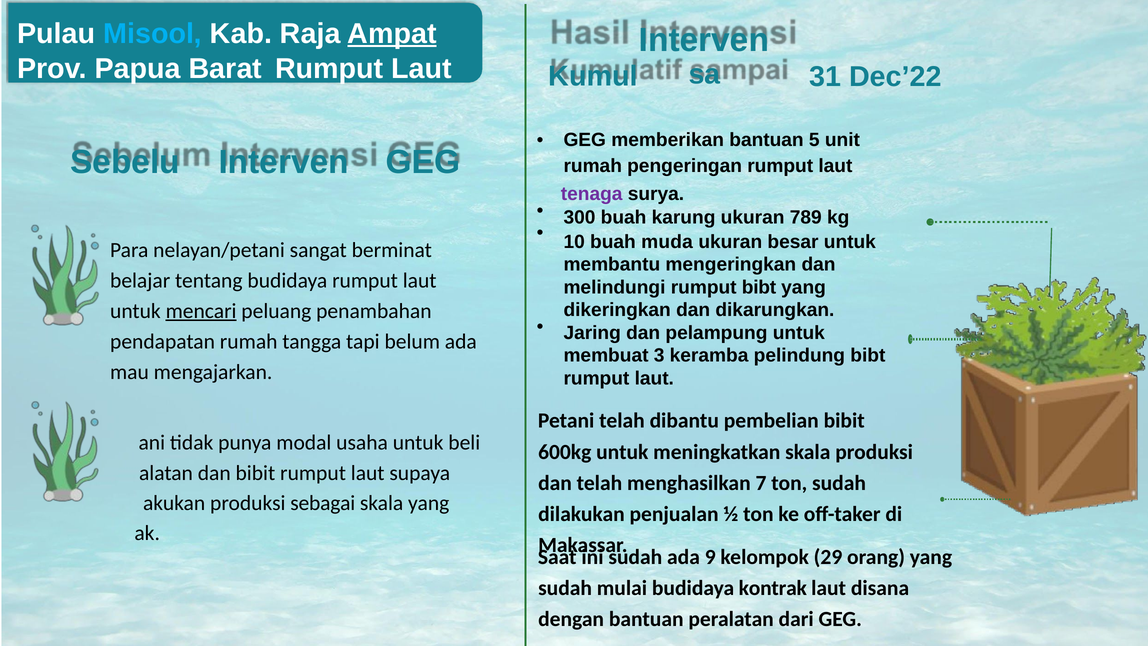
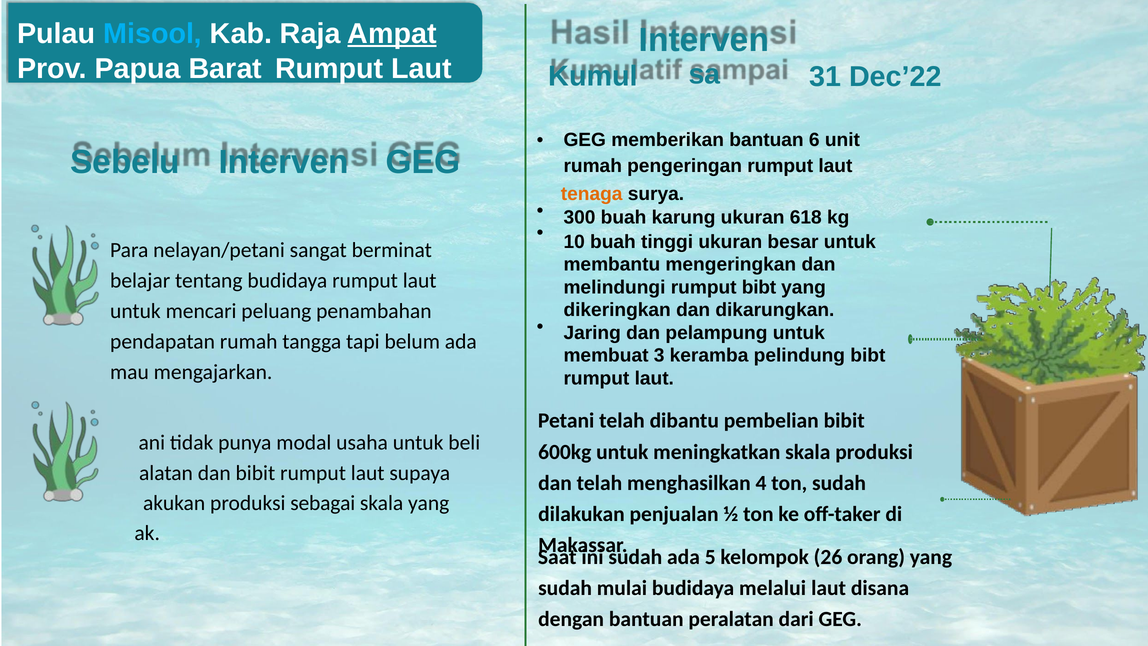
5: 5 -> 6
tenaga colour: purple -> orange
789: 789 -> 618
muda: muda -> tinggi
mencari underline: present -> none
7: 7 -> 4
9: 9 -> 5
29: 29 -> 26
kontrak: kontrak -> melalui
